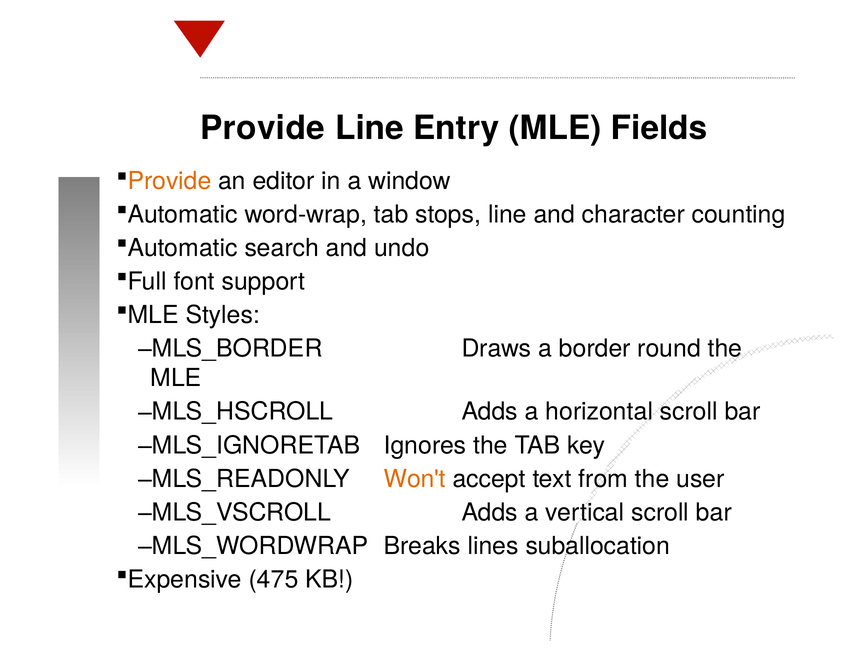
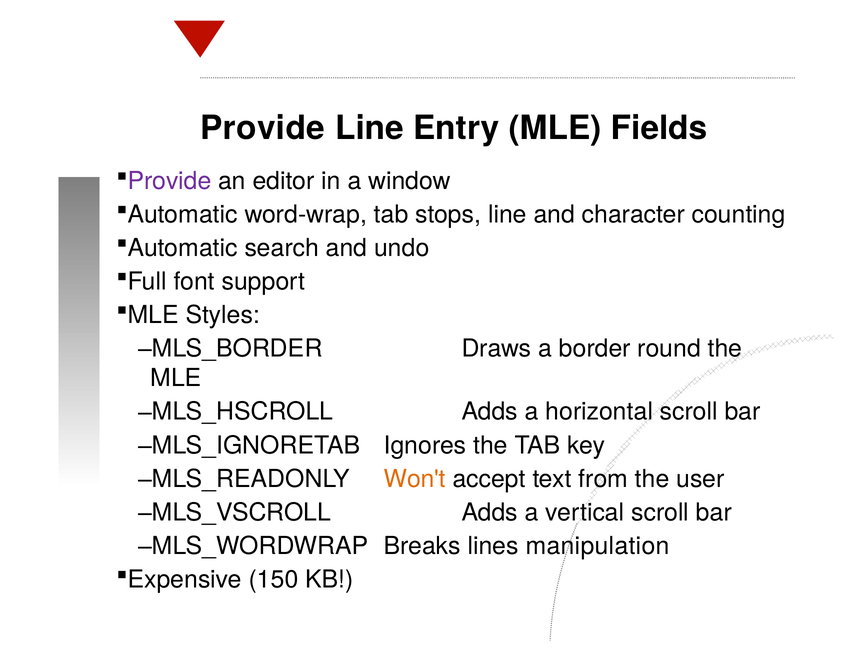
Provide at (170, 181) colour: orange -> purple
suballocation: suballocation -> manipulation
475: 475 -> 150
